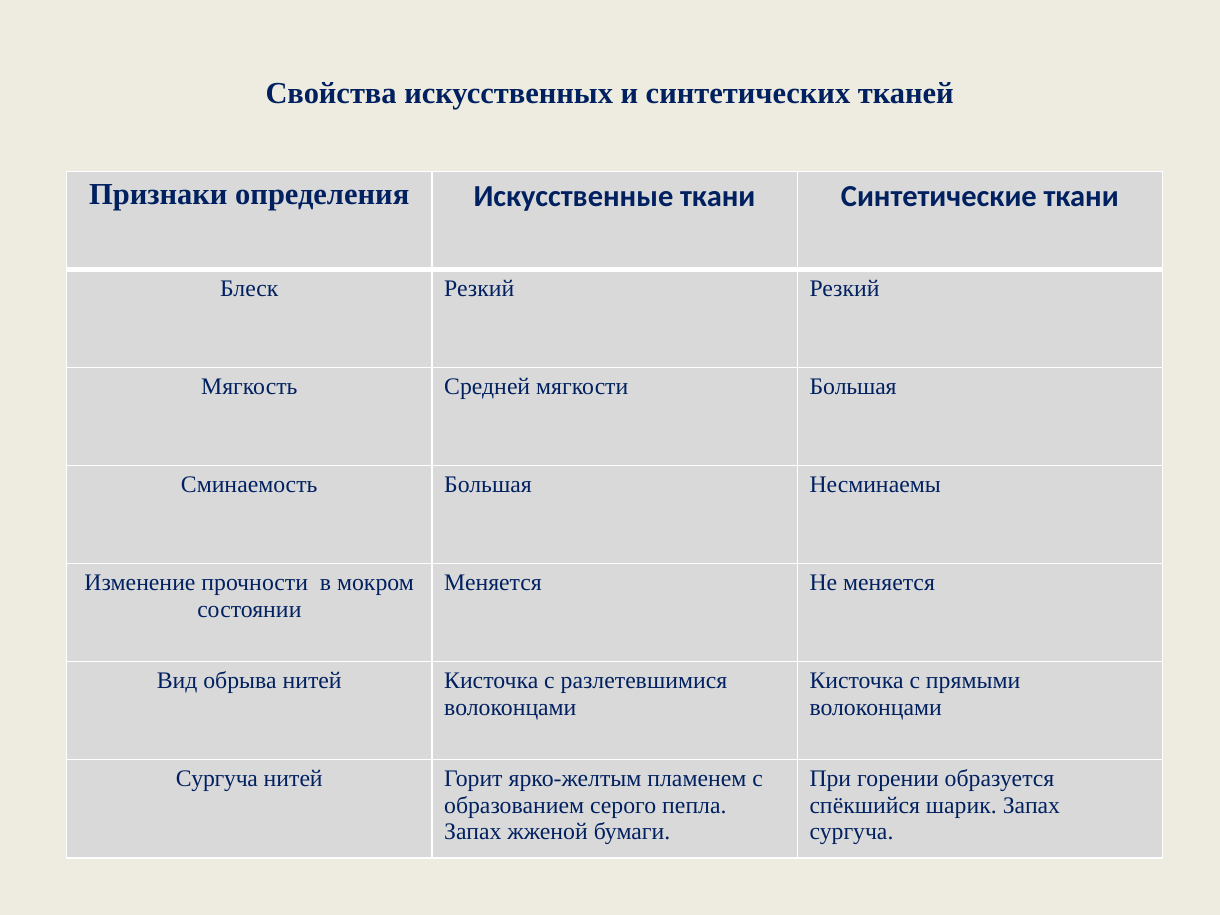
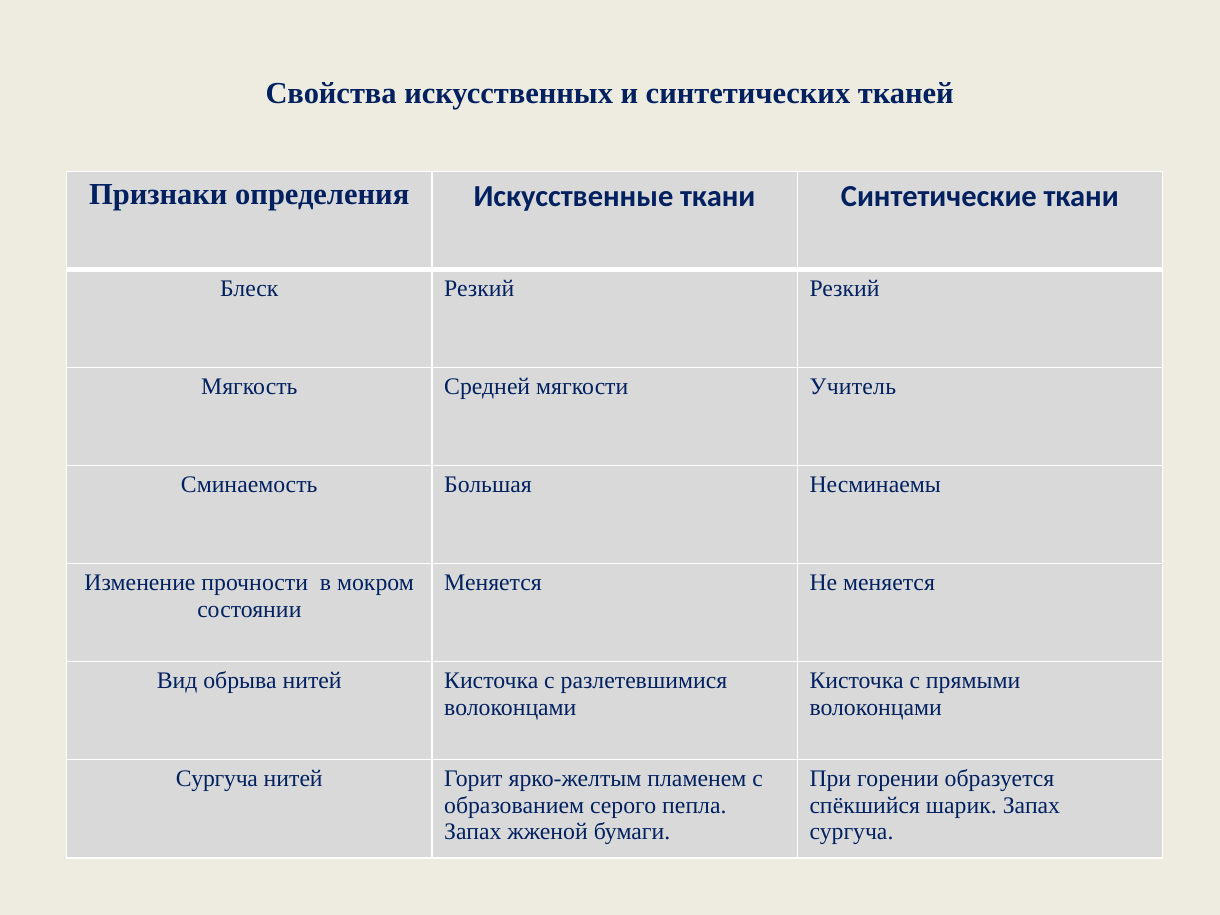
мягкости Большая: Большая -> Учитель
